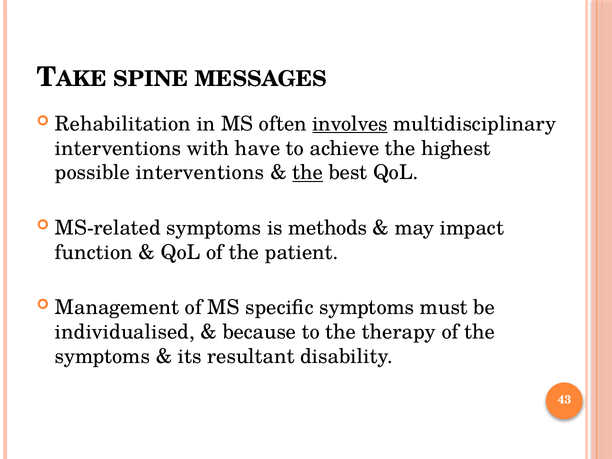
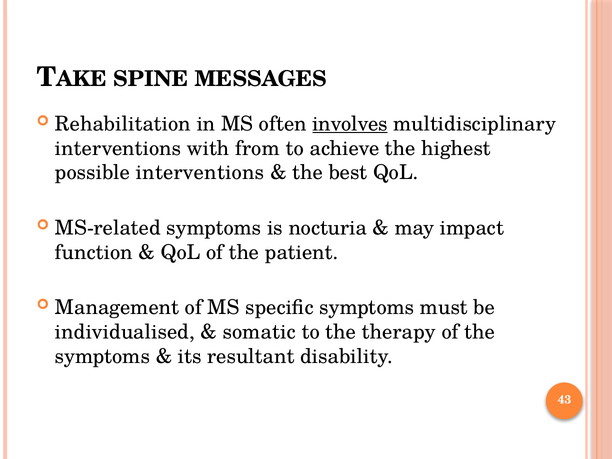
have: have -> from
the at (308, 173) underline: present -> none
methods: methods -> nocturia
because: because -> somatic
